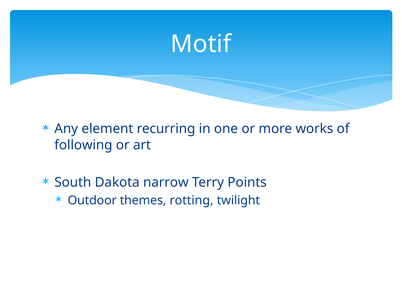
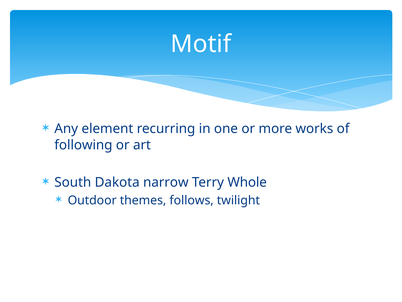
Points: Points -> Whole
rotting: rotting -> follows
